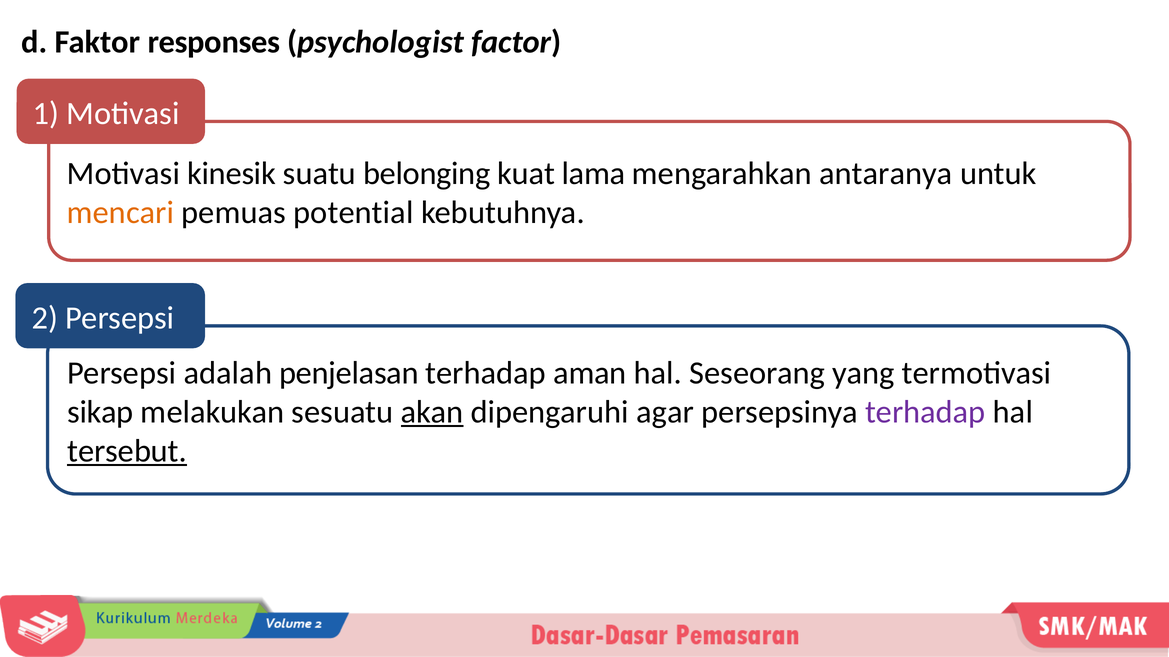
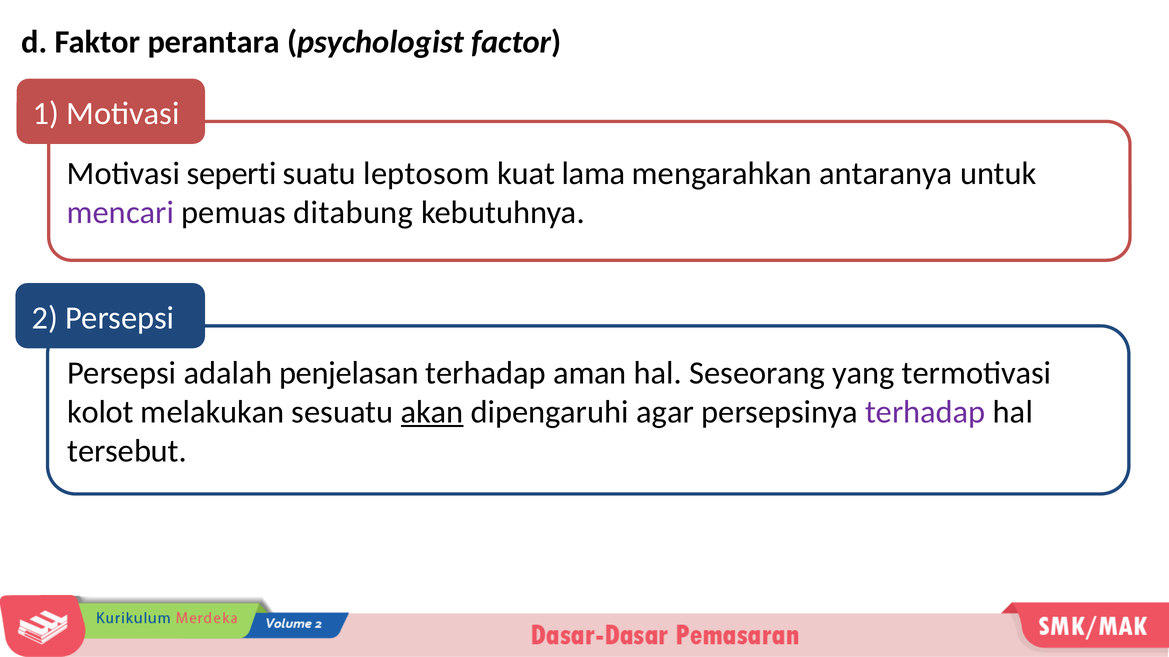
responses: responses -> perantara
kinesik: kinesik -> seperti
belonging: belonging -> leptosom
mencari colour: orange -> purple
potential: potential -> ditabung
sikap: sikap -> kolot
tersebut underline: present -> none
